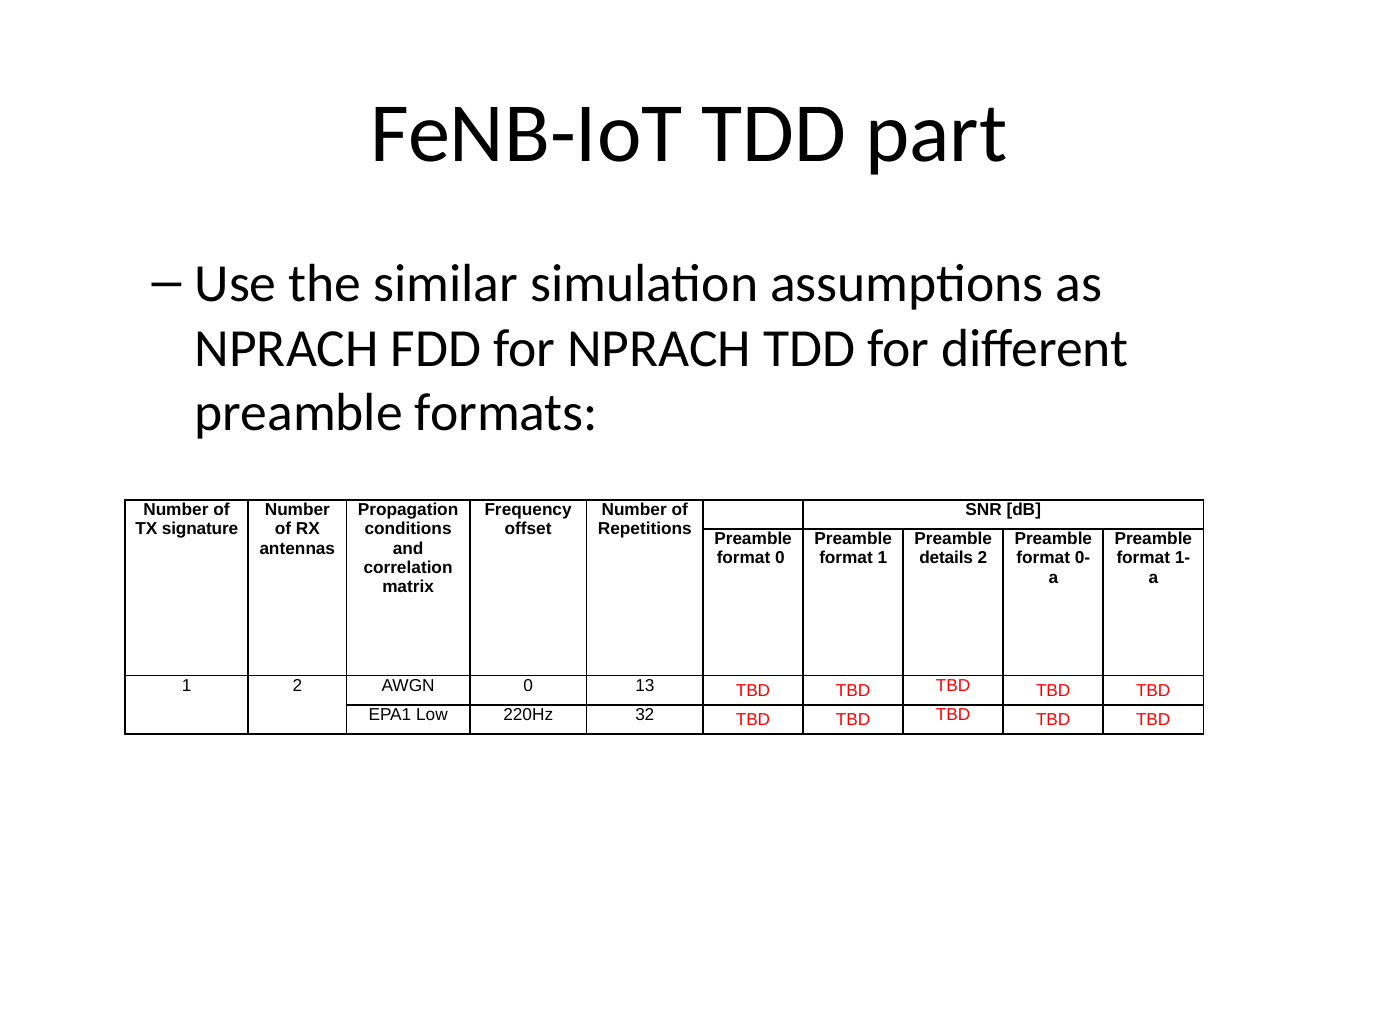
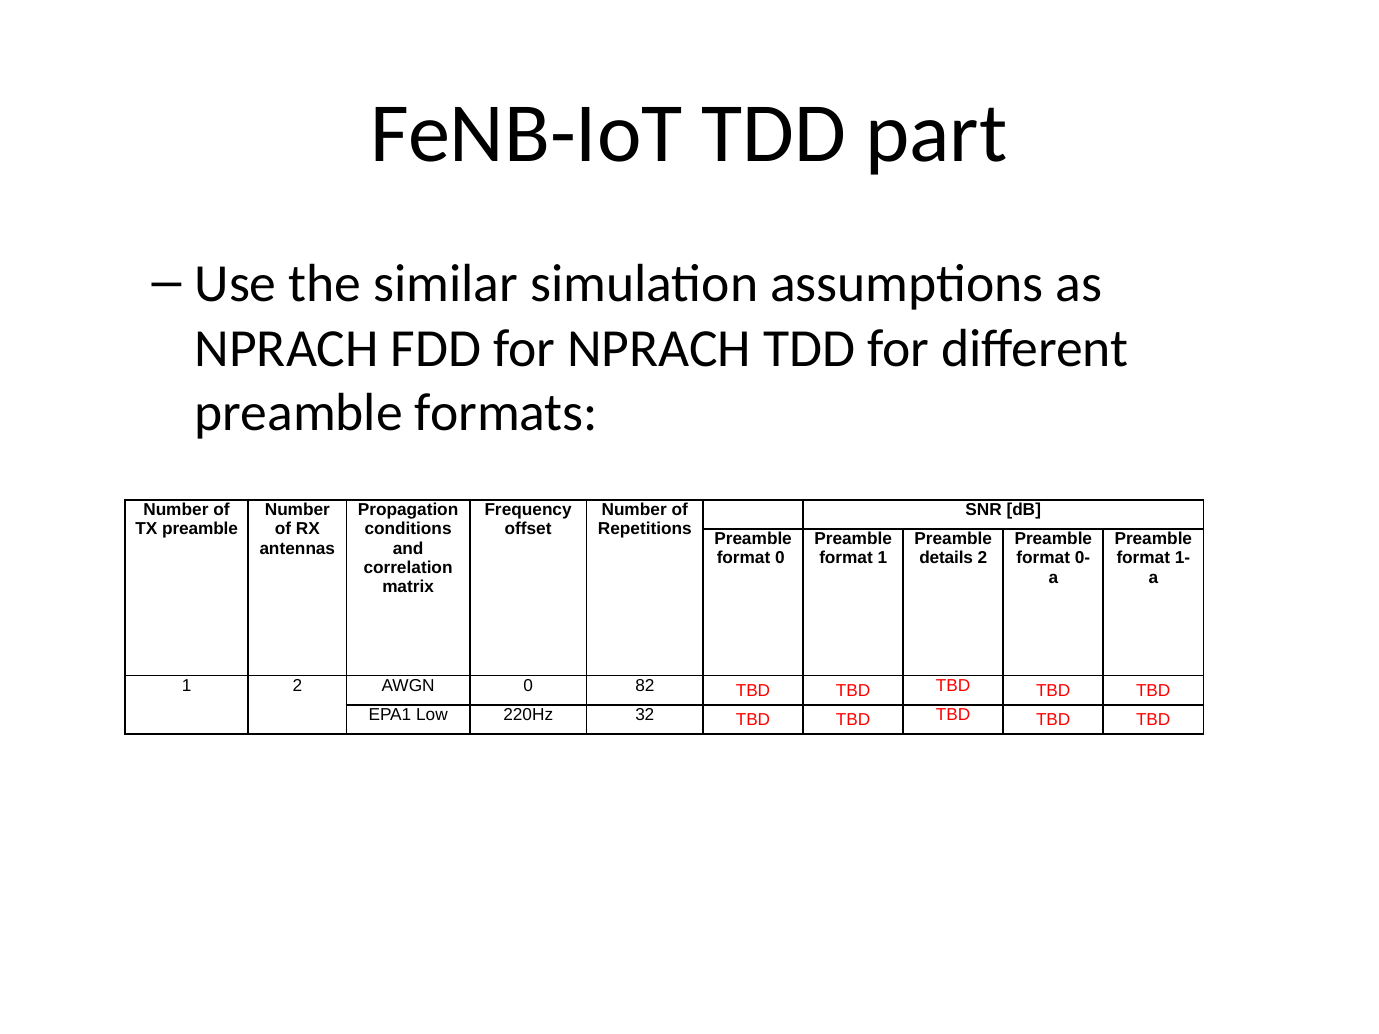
TX signature: signature -> preamble
13: 13 -> 82
